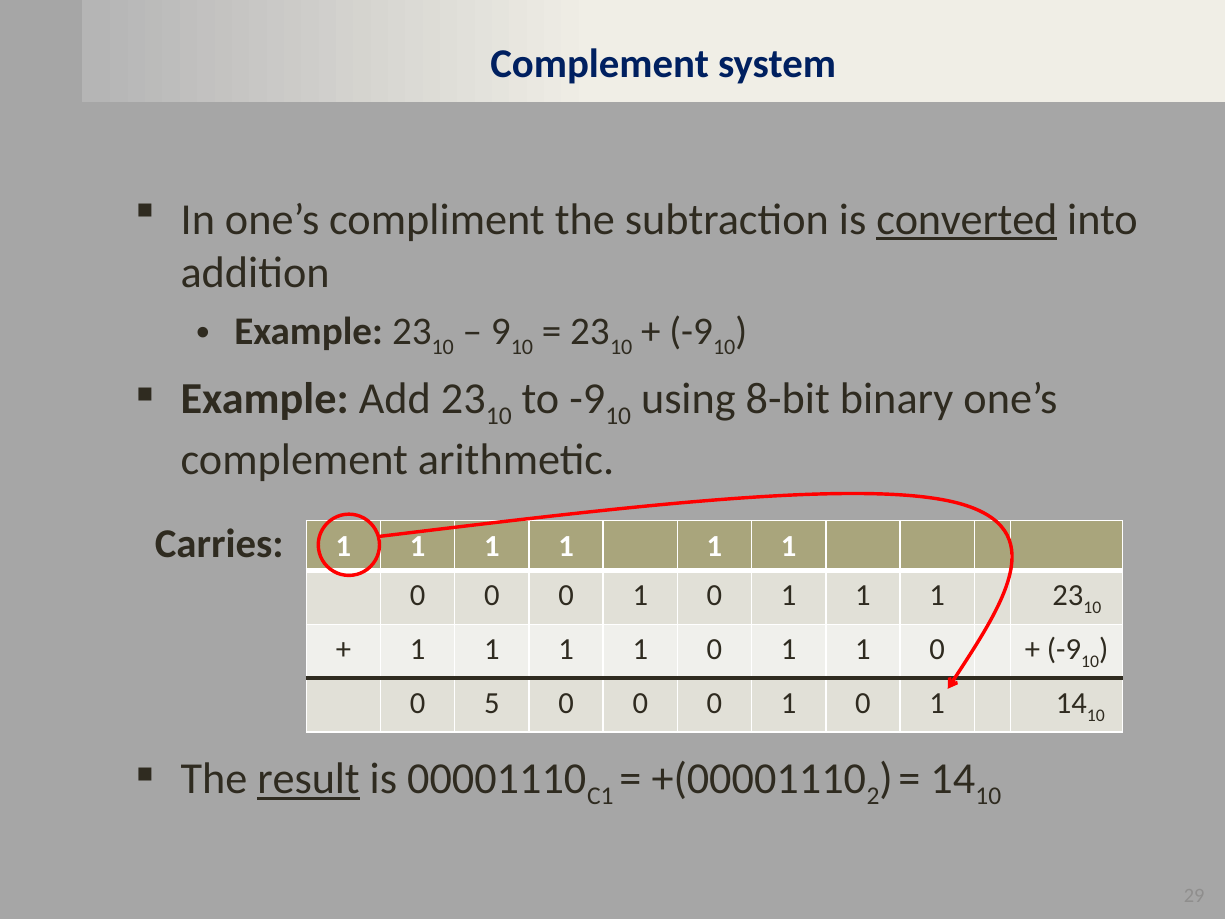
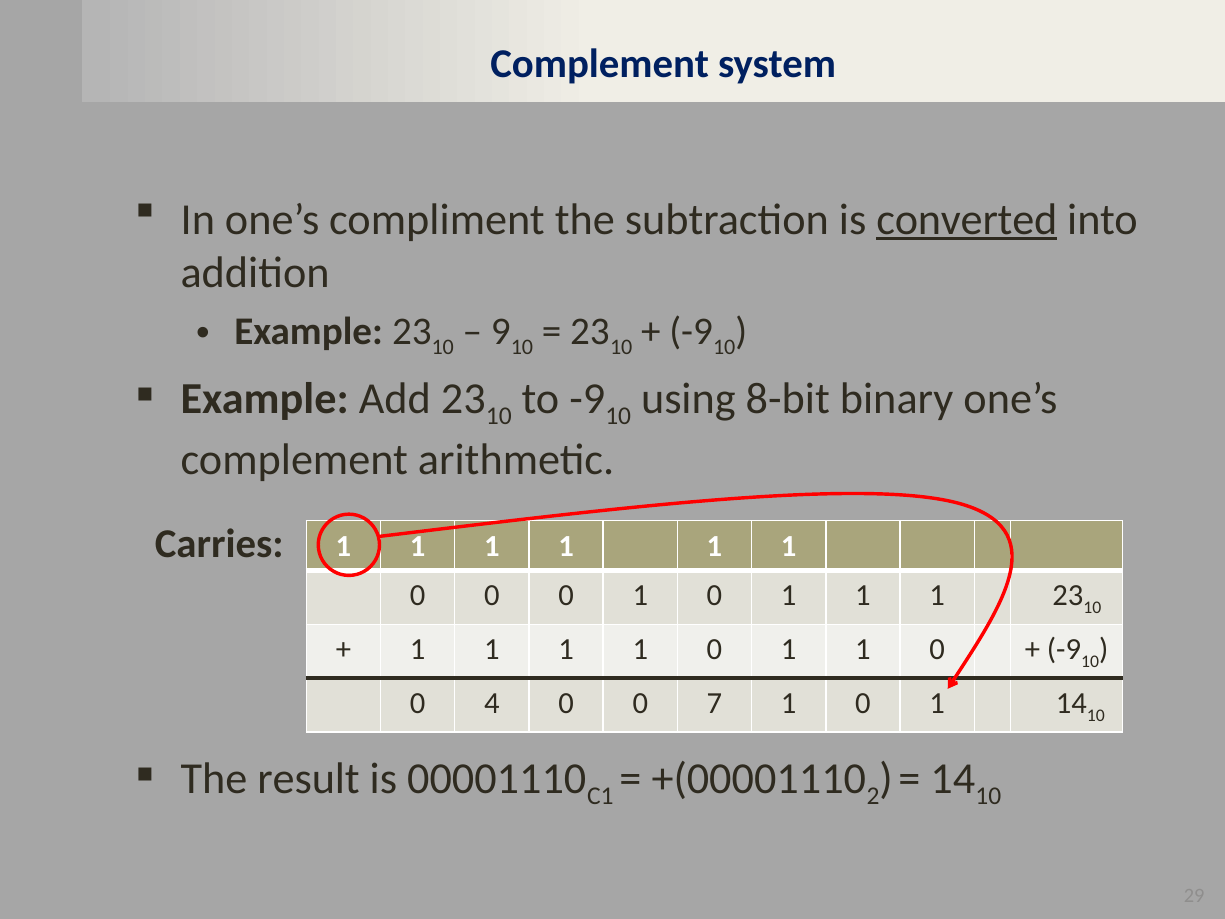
5: 5 -> 4
0 at (714, 703): 0 -> 7
result underline: present -> none
